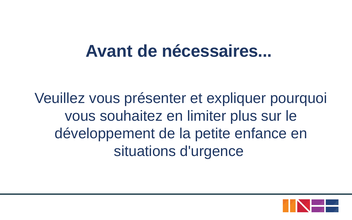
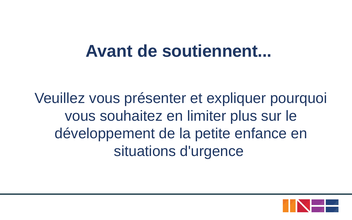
nécessaires: nécessaires -> soutiennent
